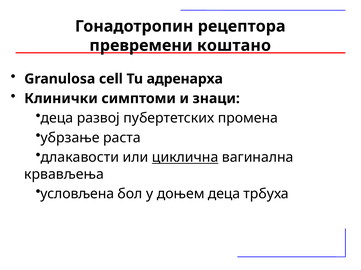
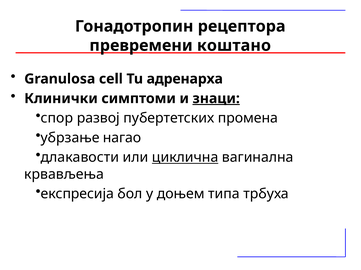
знаци underline: none -> present
деца at (57, 118): деца -> спор
рaстa: рaстa -> нагао
условљена: условљена -> експресија
доњем деца: деца -> типа
